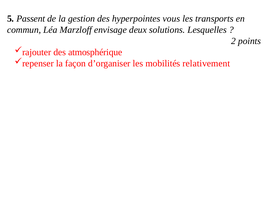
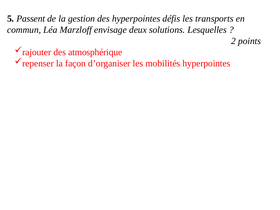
vous: vous -> défis
mobilités relativement: relativement -> hyperpointes
